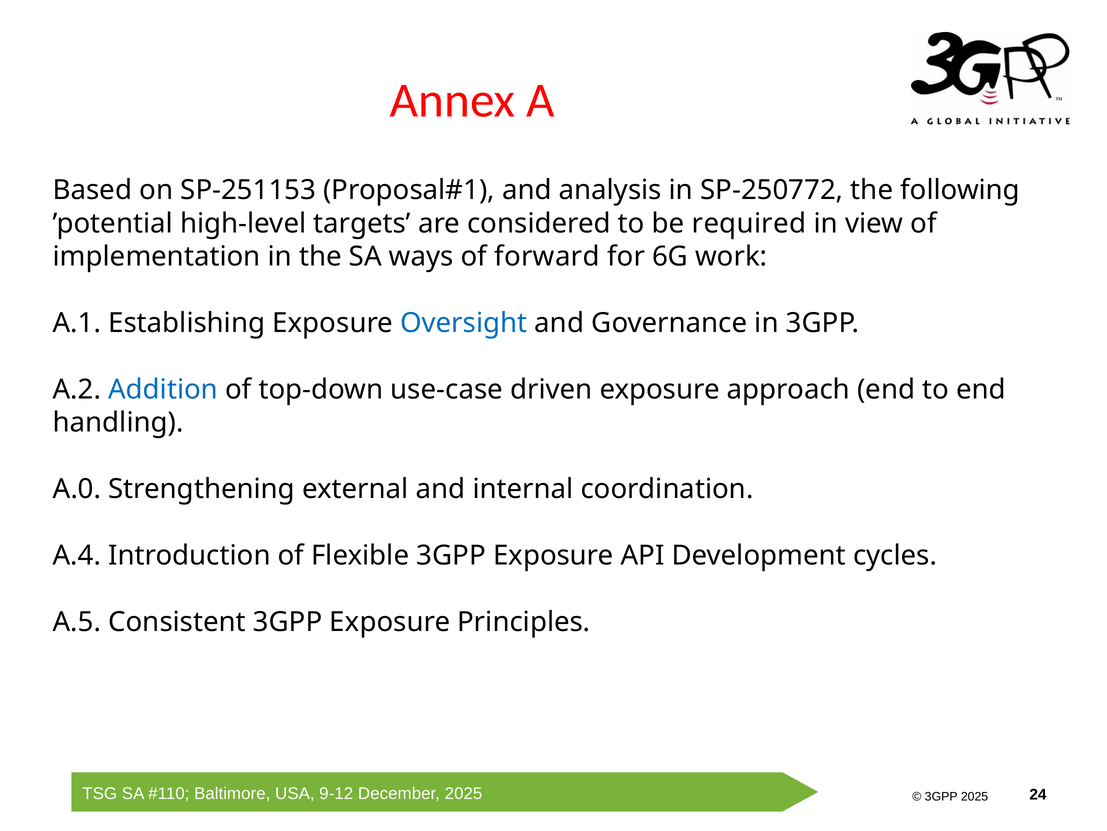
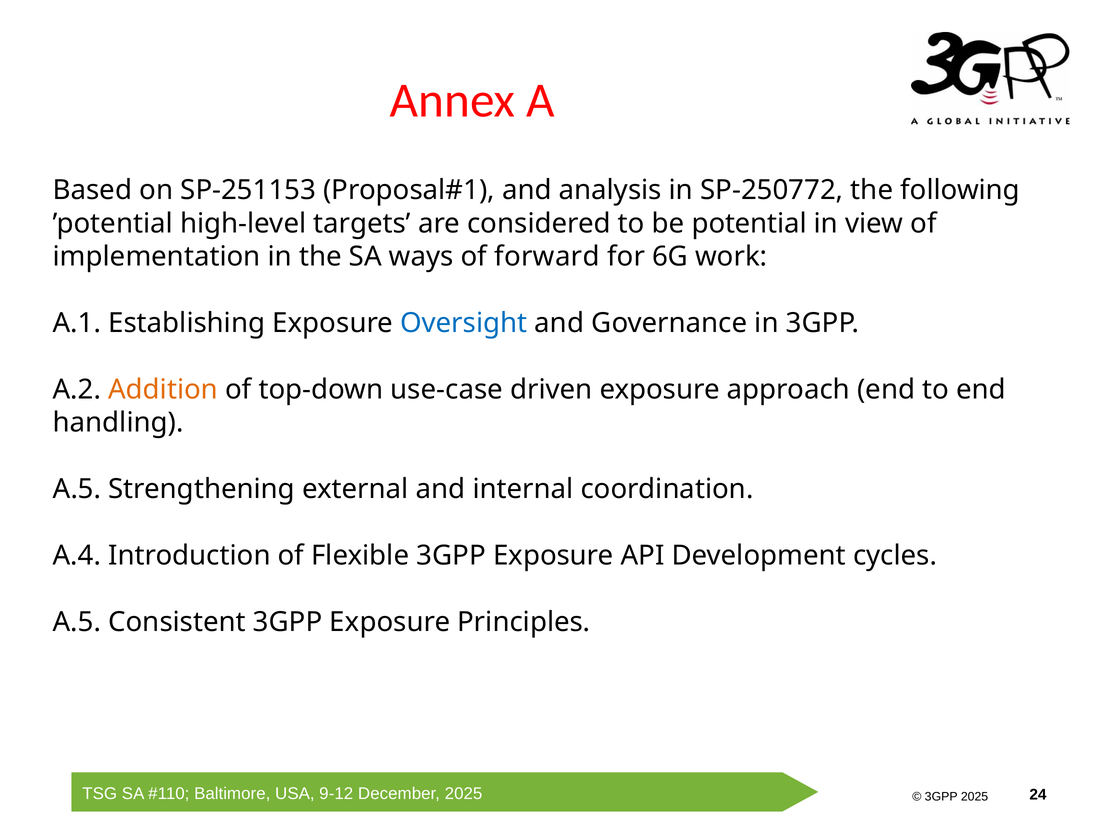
required: required -> potential
Addition colour: blue -> orange
A.0 at (77, 489): A.0 -> A.5
